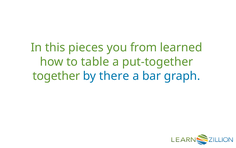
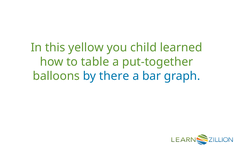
pieces: pieces -> yellow
from: from -> child
together: together -> balloons
